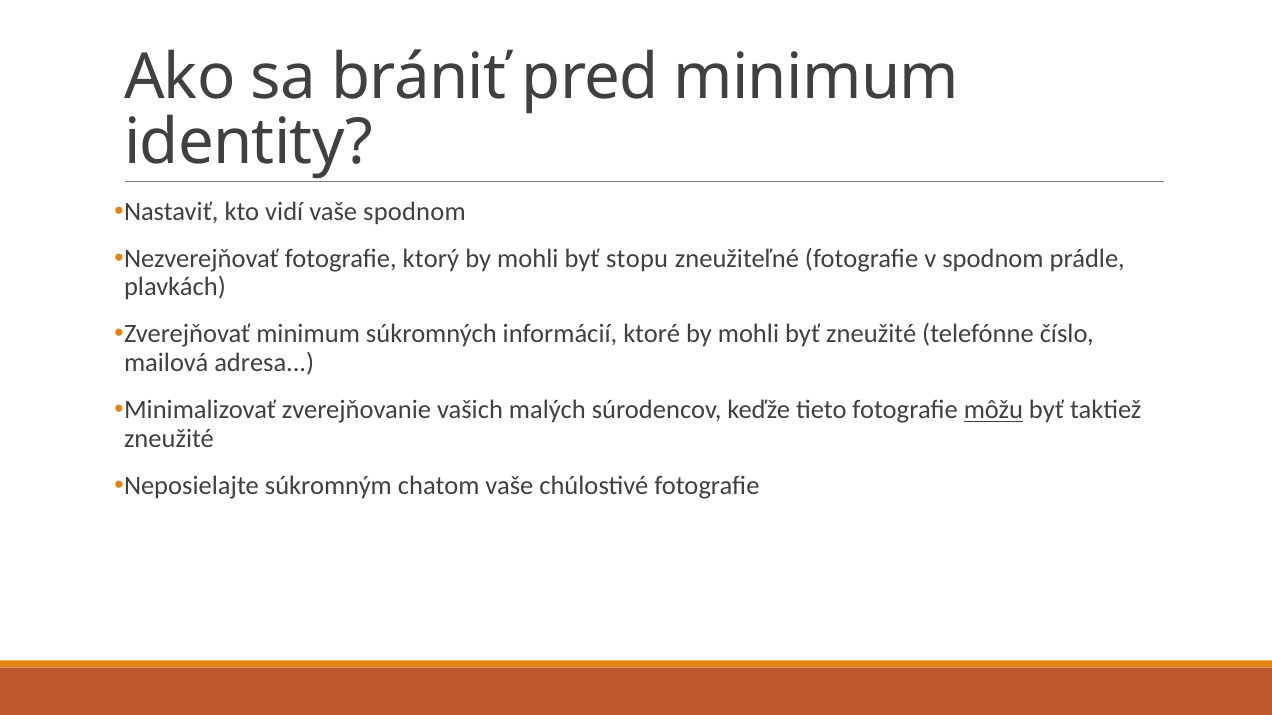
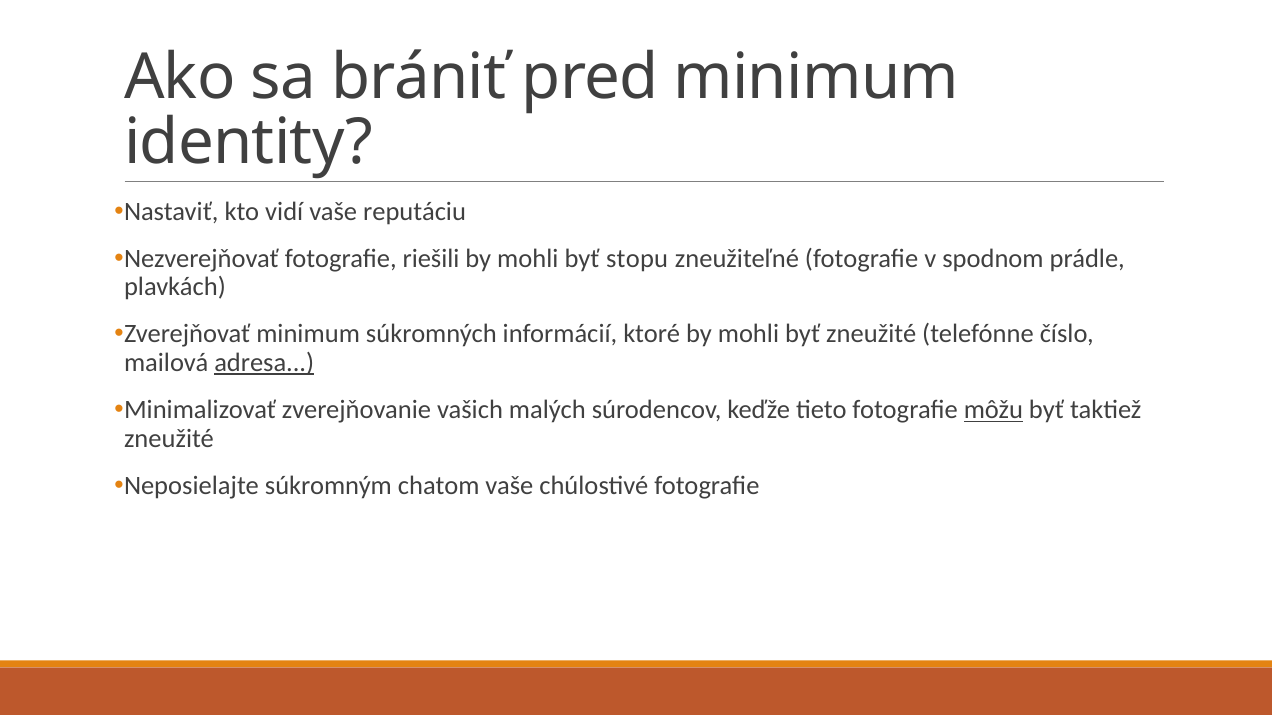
vaše spodnom: spodnom -> reputáciu
ktorý: ktorý -> riešili
adresa underline: none -> present
